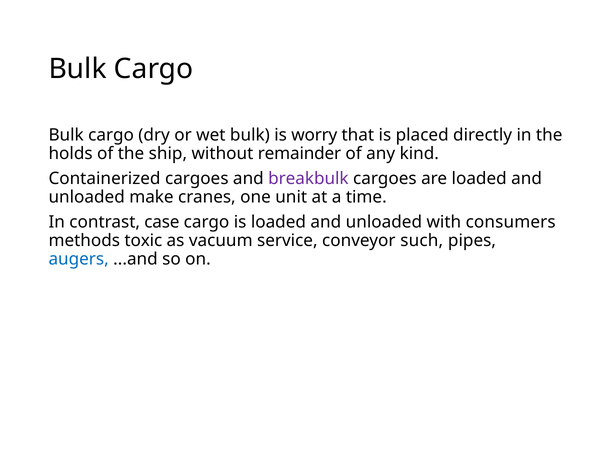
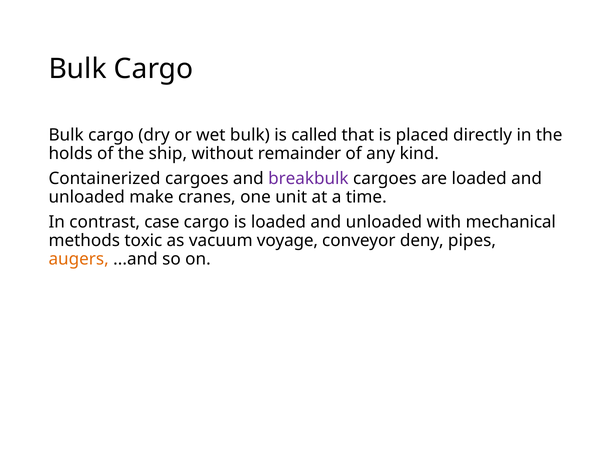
worry: worry -> called
consumers: consumers -> mechanical
service: service -> voyage
such: such -> deny
augers colour: blue -> orange
